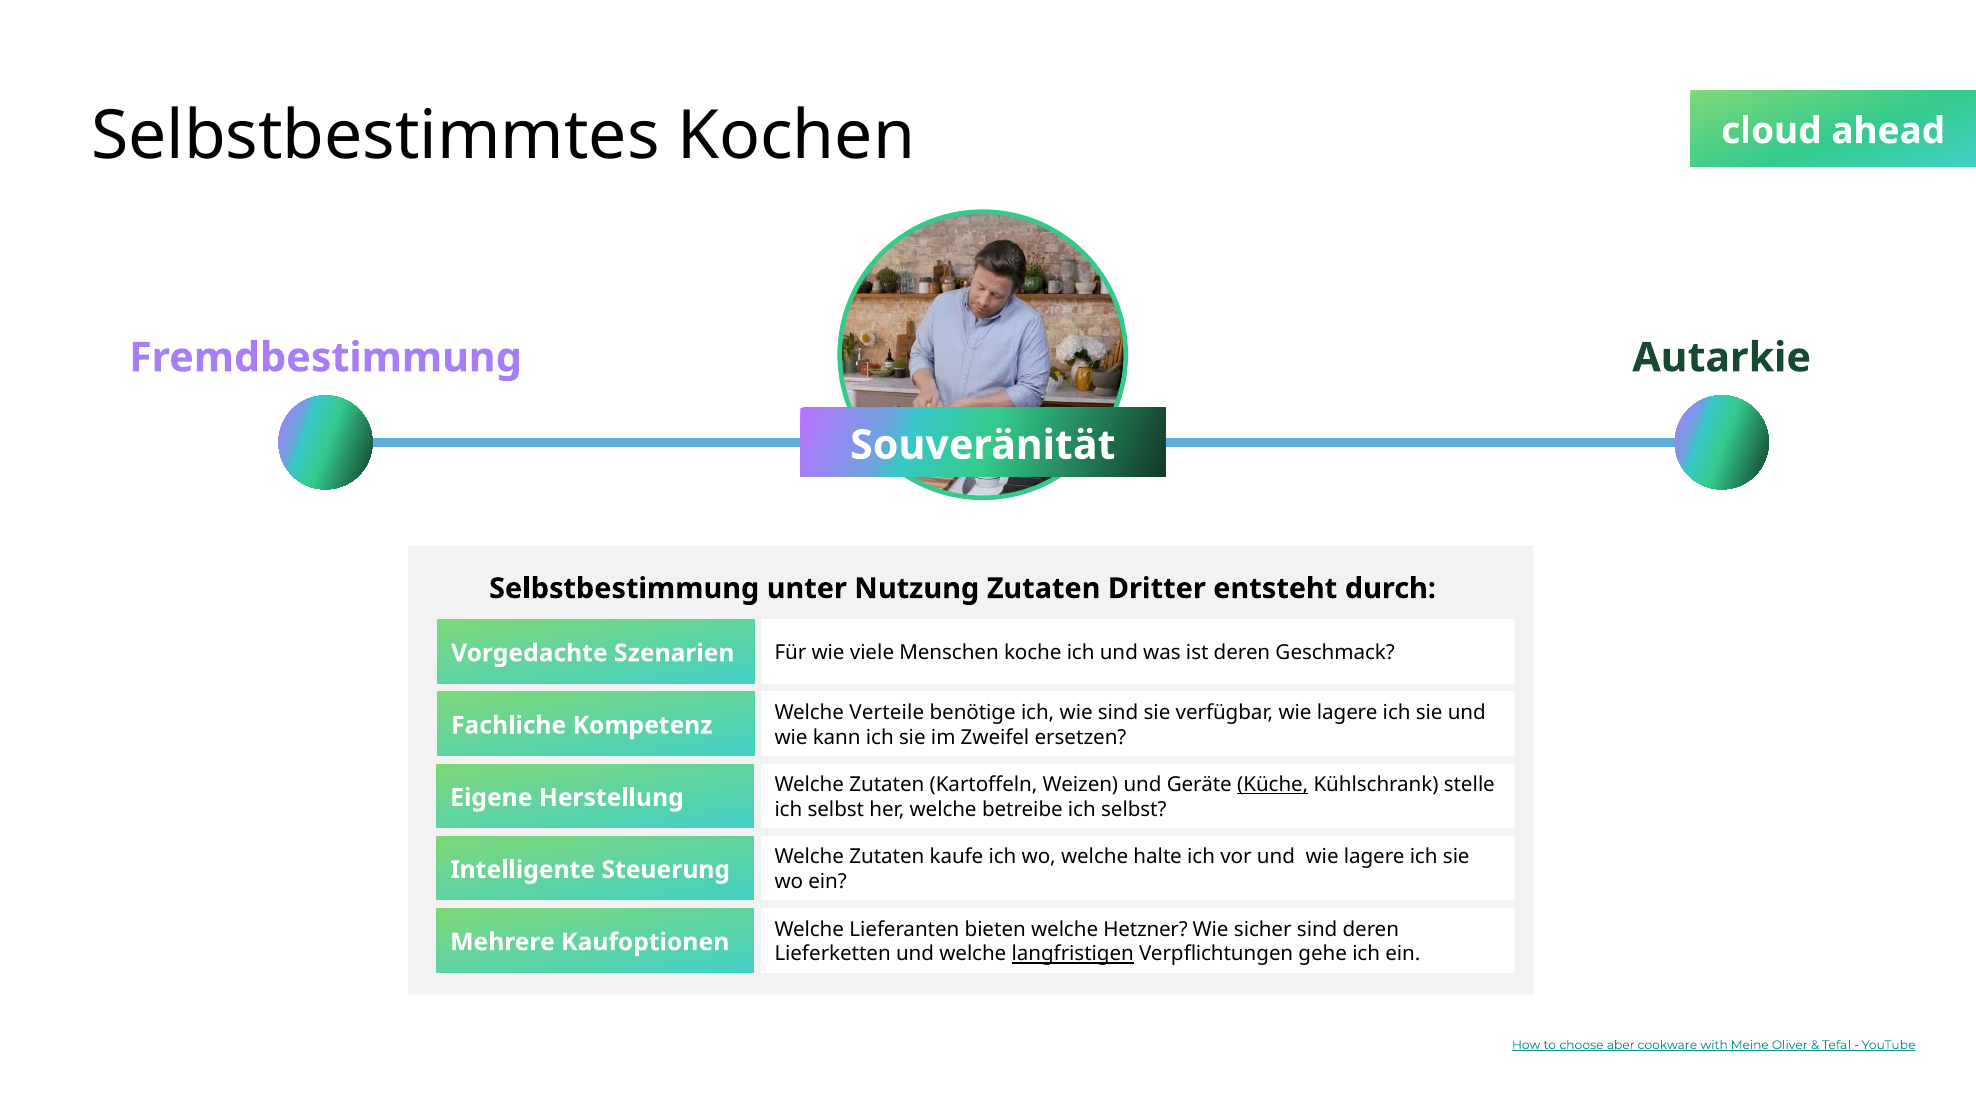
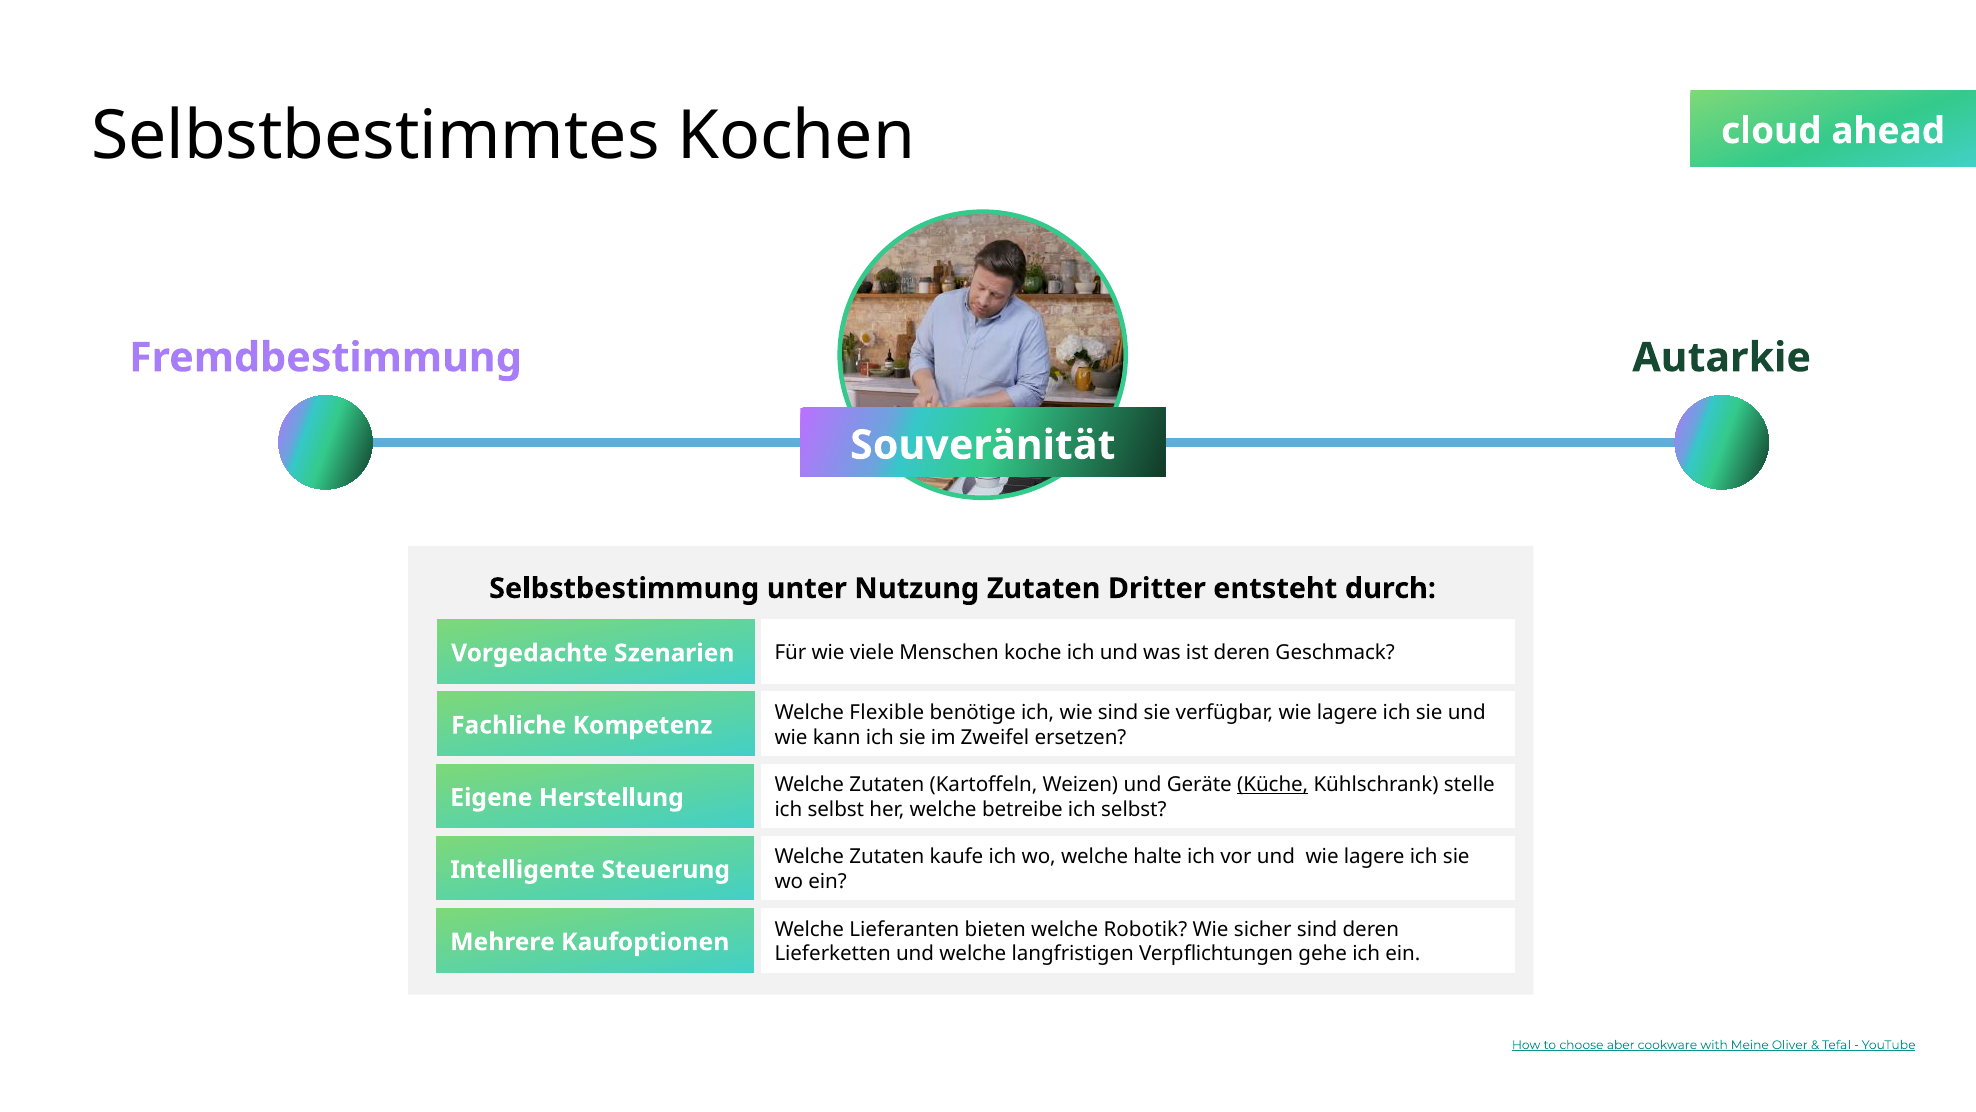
Verteile: Verteile -> Flexible
Hetzner: Hetzner -> Robotik
langfristigen underline: present -> none
